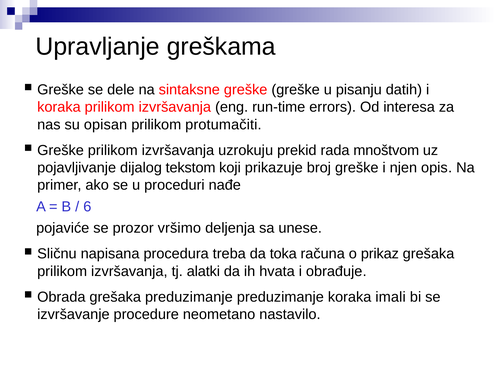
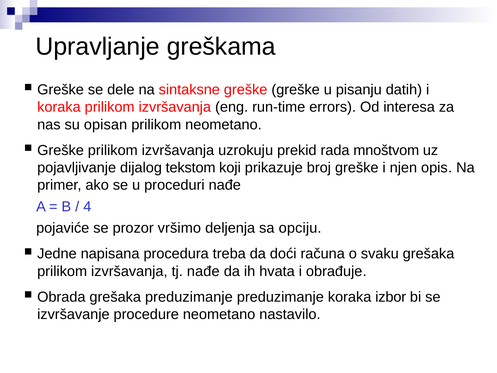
prilikom protumačiti: protumačiti -> neometano
6: 6 -> 4
unese: unese -> opciju
Sličnu: Sličnu -> Jedne
toka: toka -> doći
prikaz: prikaz -> svaku
tj alatki: alatki -> nađe
imali: imali -> izbor
